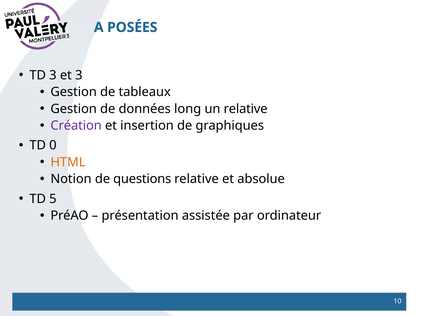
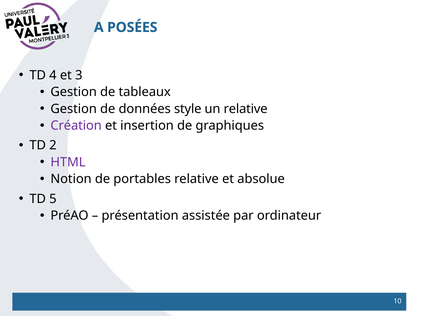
TD 3: 3 -> 4
long: long -> style
0: 0 -> 2
HTML colour: orange -> purple
questions: questions -> portables
